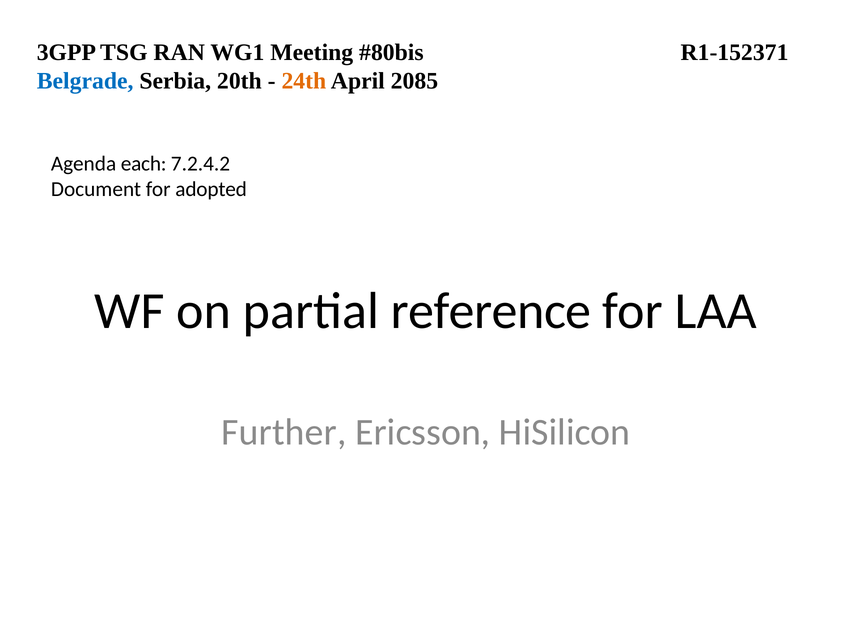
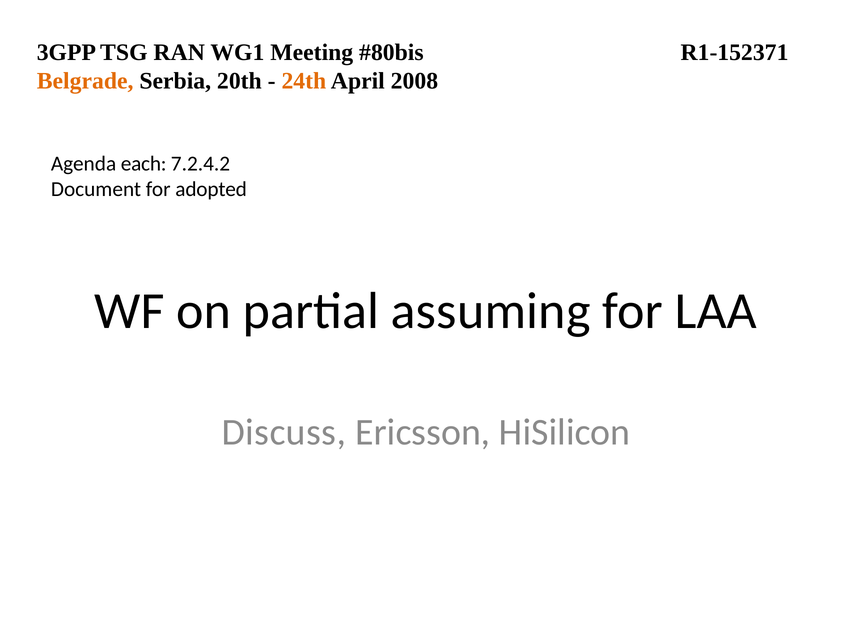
Belgrade colour: blue -> orange
2085: 2085 -> 2008
reference: reference -> assuming
Further: Further -> Discuss
